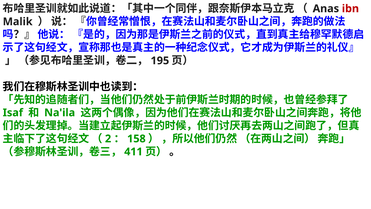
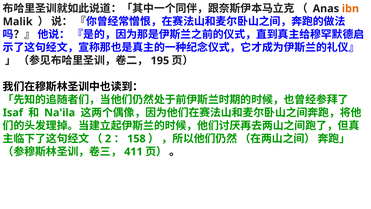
ibn colour: red -> orange
